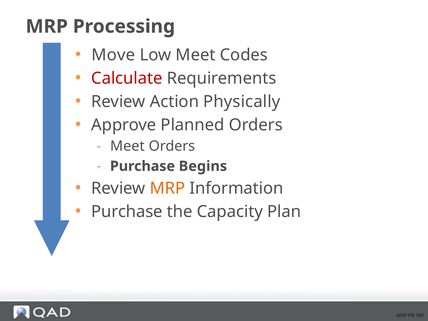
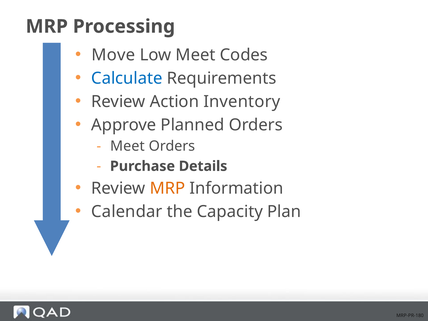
Calculate colour: red -> blue
Physically: Physically -> Inventory
Begins: Begins -> Details
Purchase at (127, 212): Purchase -> Calendar
